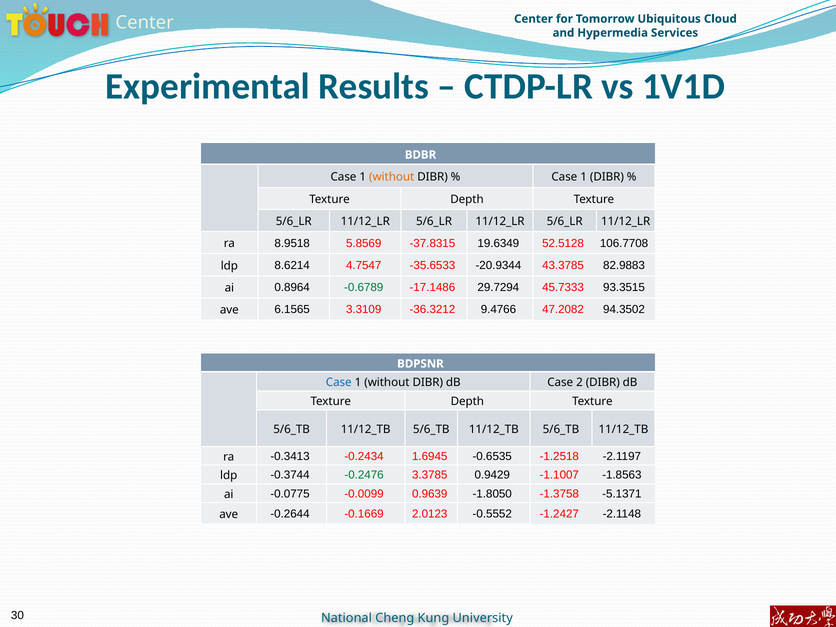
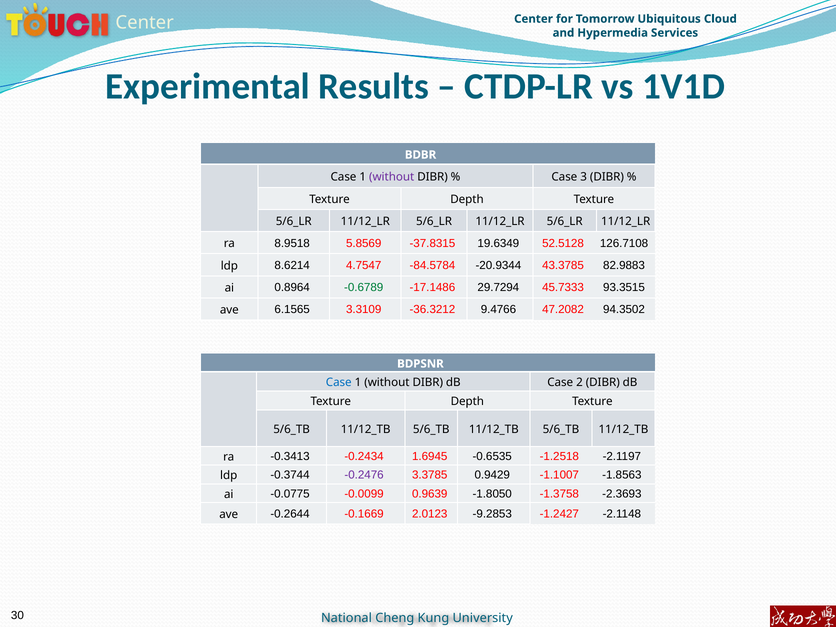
without at (392, 177) colour: orange -> purple
1 at (584, 177): 1 -> 3
106.7708: 106.7708 -> 126.7108
-35.6533: -35.6533 -> -84.5784
-0.2476 colour: green -> purple
-5.1371: -5.1371 -> -2.3693
-0.5552: -0.5552 -> -9.2853
